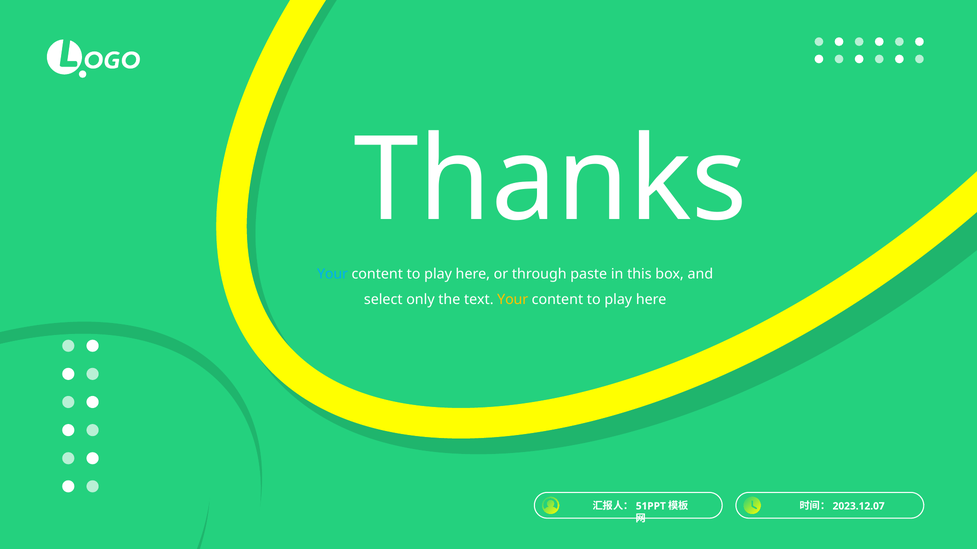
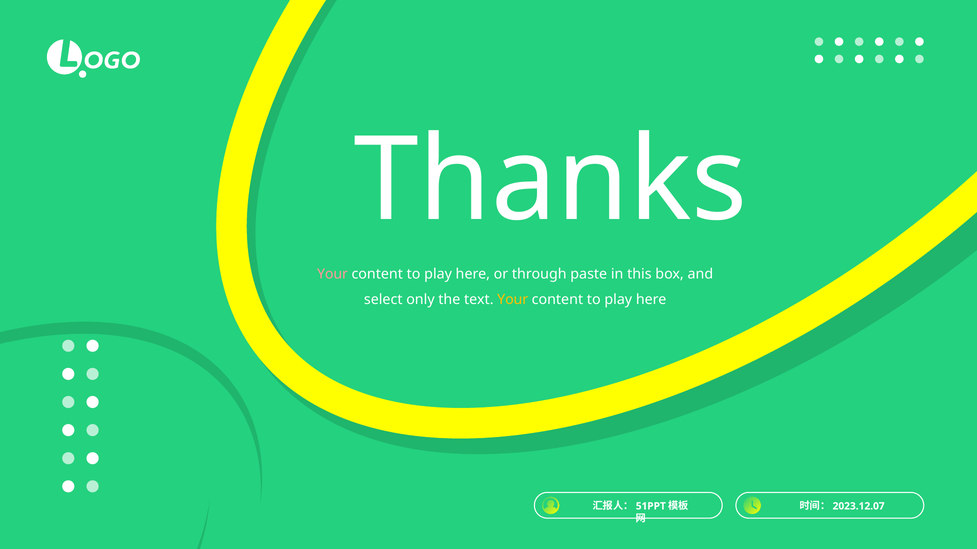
Your at (332, 274) colour: light blue -> pink
